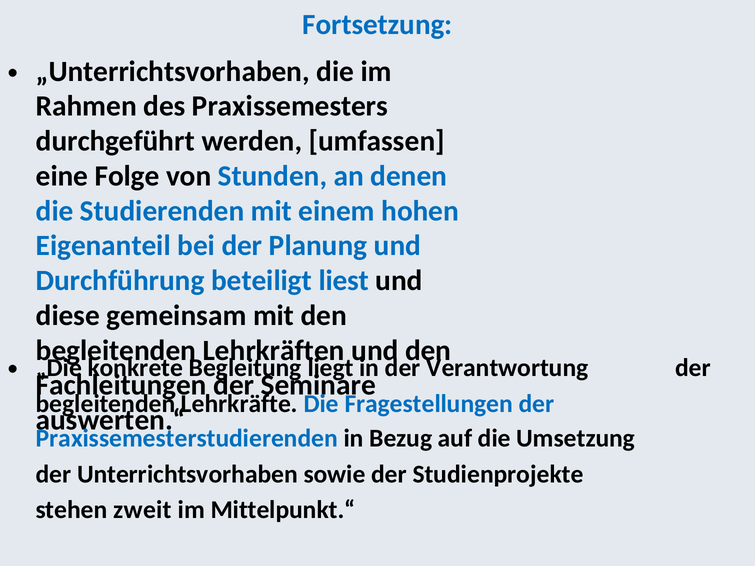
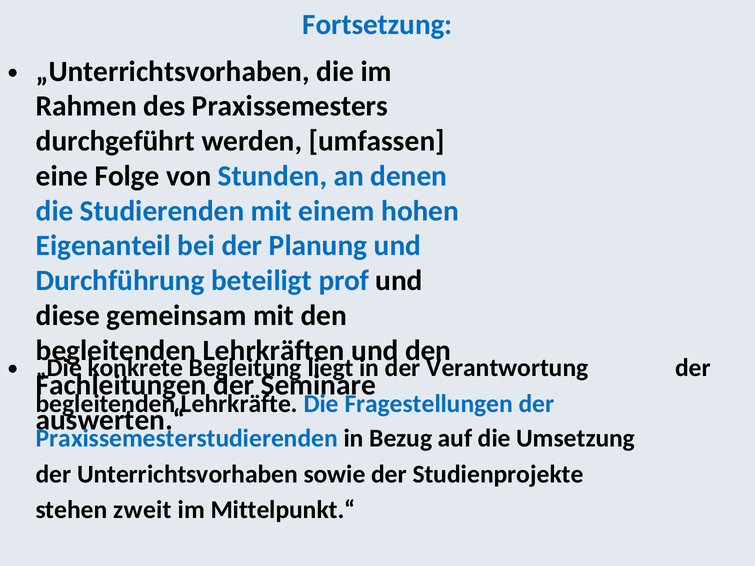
liest: liest -> prof
